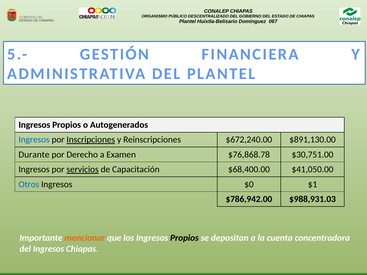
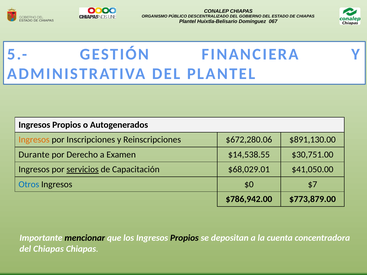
Ingresos at (34, 140) colour: blue -> orange
Inscripciones underline: present -> none
$672,240.00: $672,240.00 -> $672,280.06
$76,868.78: $76,868.78 -> $14,538.55
$68,400.00: $68,400.00 -> $68,029.01
$1: $1 -> $7
$988,931.03: $988,931.03 -> $773,879.00
mencionar colour: orange -> black
del Ingresos: Ingresos -> Chiapas
